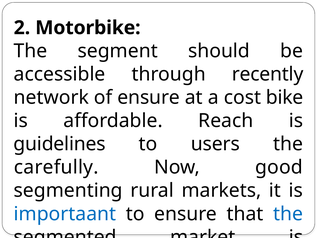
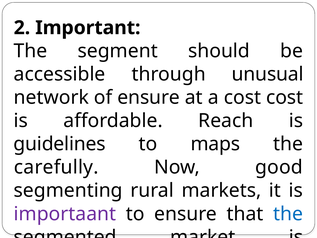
Motorbike: Motorbike -> Important
recently: recently -> unusual
cost bike: bike -> cost
users: users -> maps
importaant colour: blue -> purple
